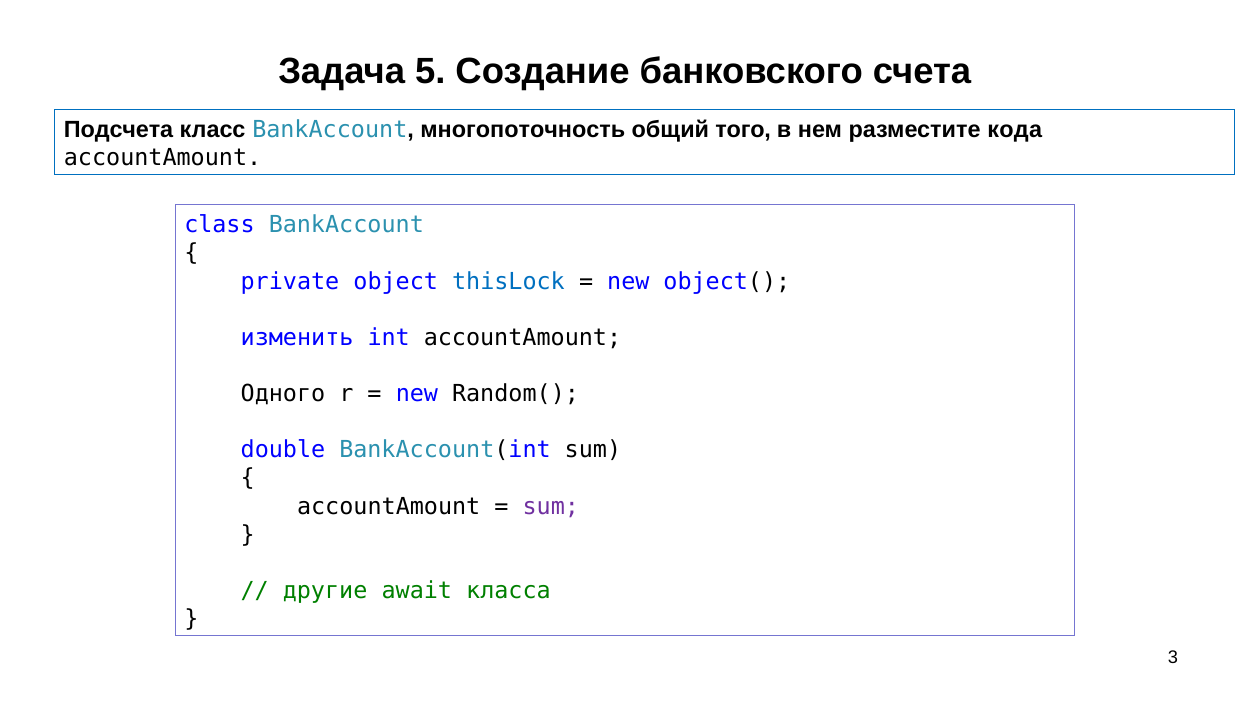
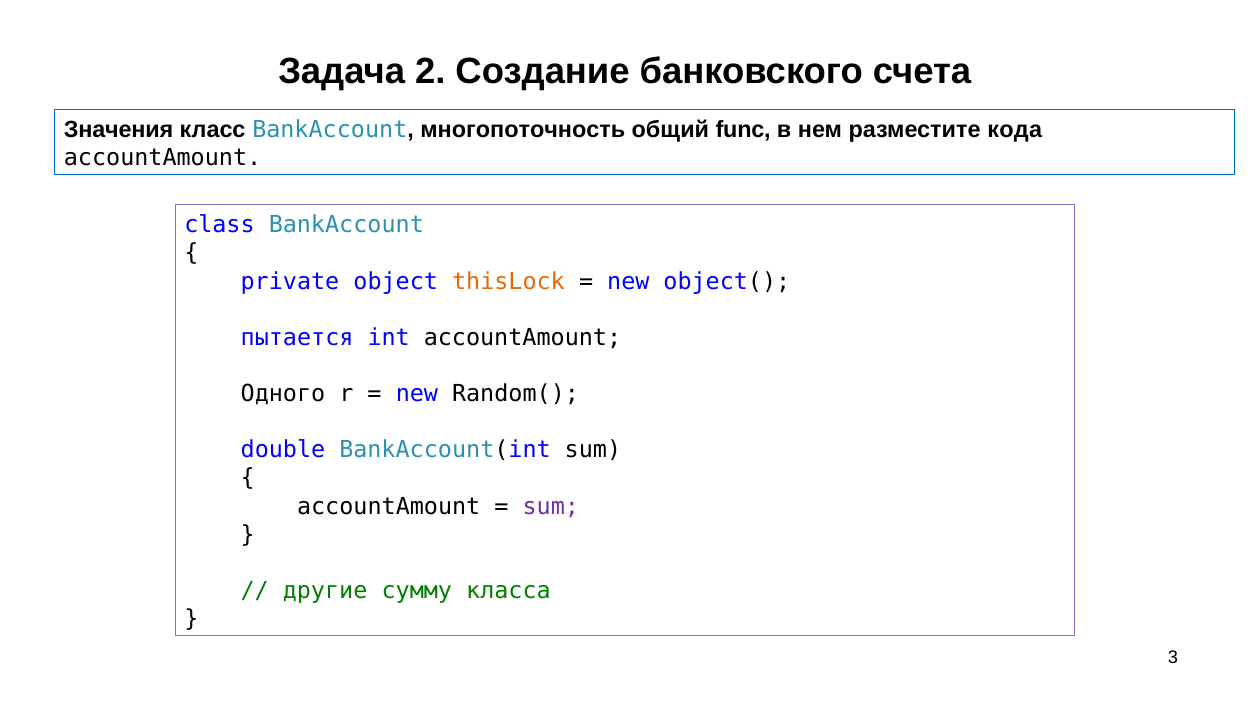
5: 5 -> 2
Подсчета: Подсчета -> Значения
того: того -> func
thisLock colour: blue -> orange
изменить: изменить -> пытается
await: await -> сумму
